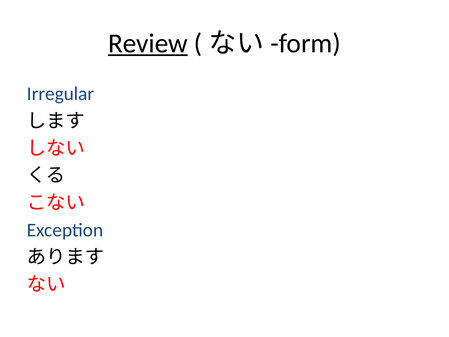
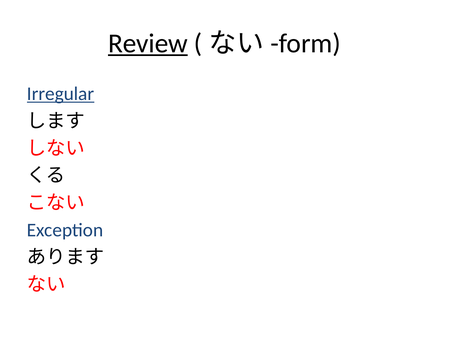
Irregular underline: none -> present
